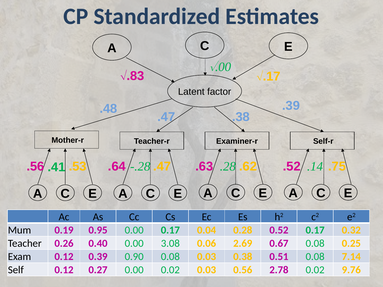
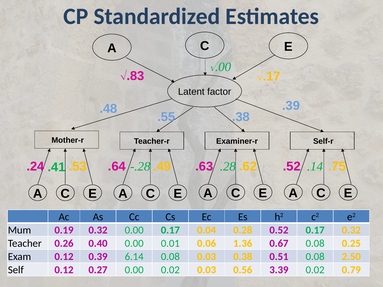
.47 at (166, 117): .47 -> .55
.56: .56 -> .24
.47 at (162, 167): .47 -> .49
0.19 0.95: 0.95 -> 0.32
3.08: 3.08 -> 0.01
2.69: 2.69 -> 1.36
0.90: 0.90 -> 6.14
7.14: 7.14 -> 2.50
2.78: 2.78 -> 3.39
9.76: 9.76 -> 0.79
